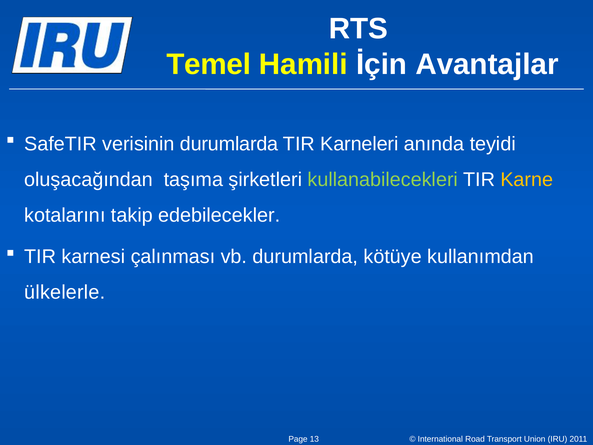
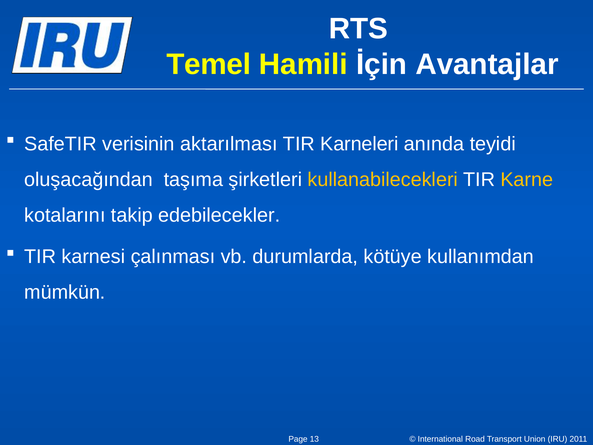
verisinin durumlarda: durumlarda -> aktarılması
kullanabilecekleri colour: light green -> yellow
ülkelerle: ülkelerle -> mümkün
